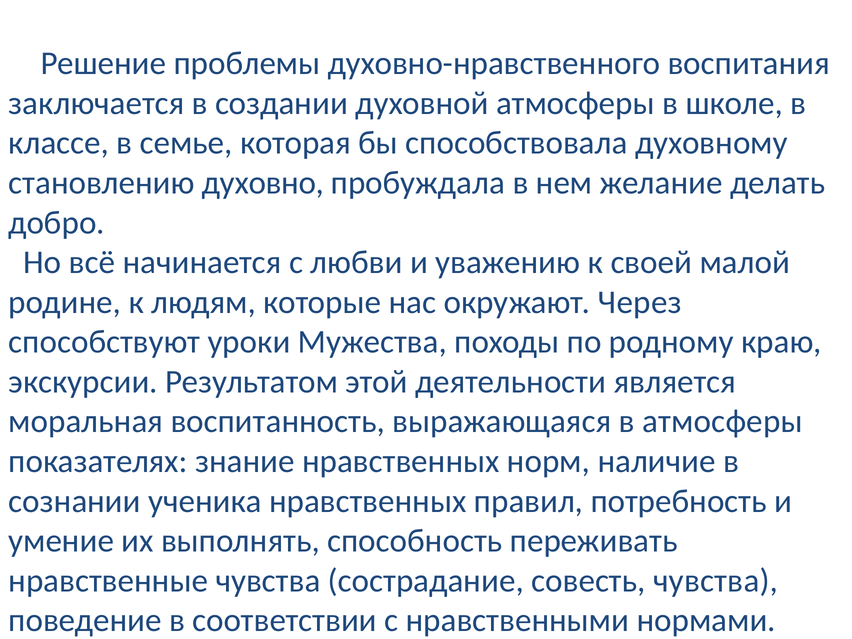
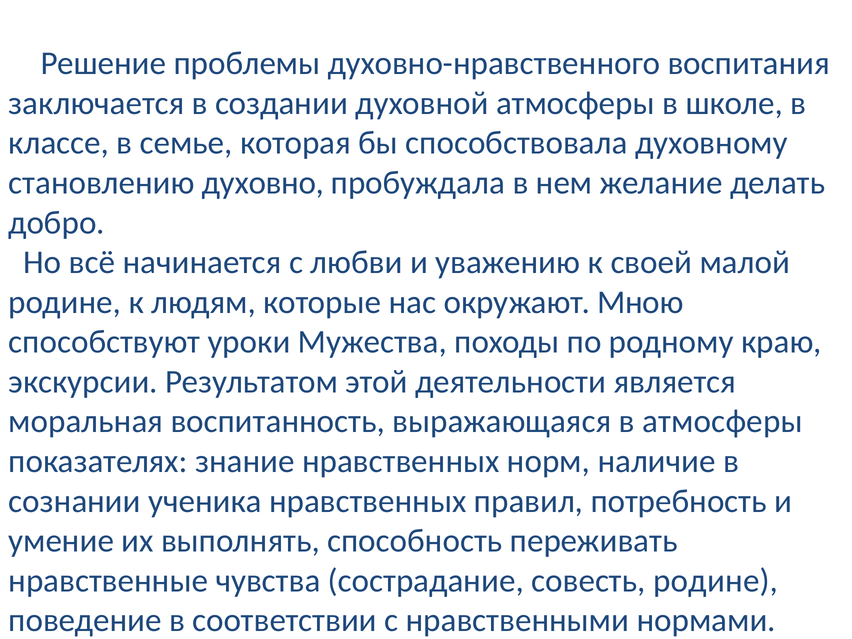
Через: Через -> Мною
совесть чувства: чувства -> родине
